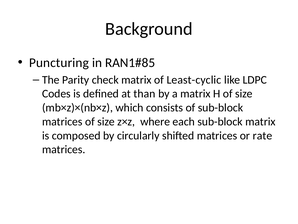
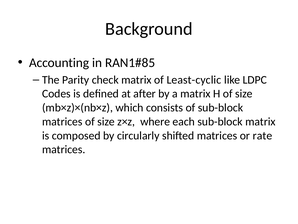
Puncturing: Puncturing -> Accounting
than: than -> after
